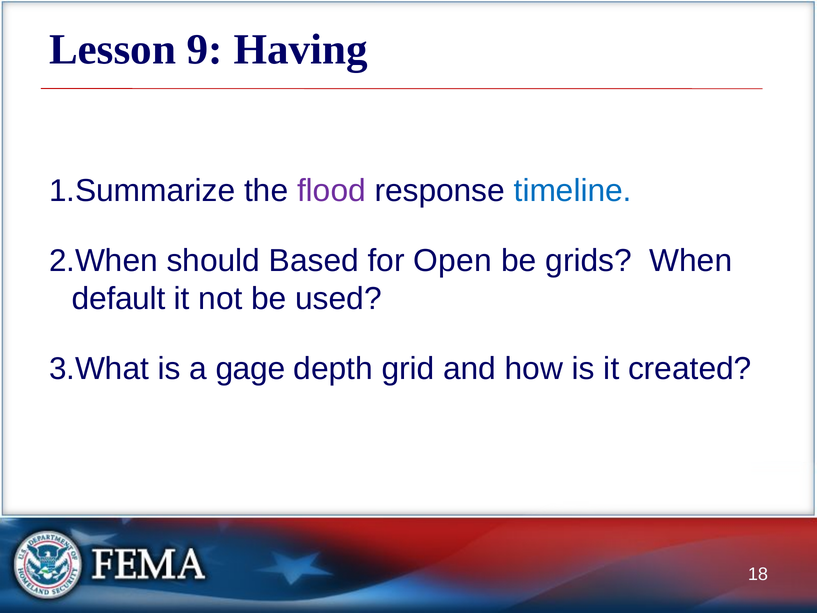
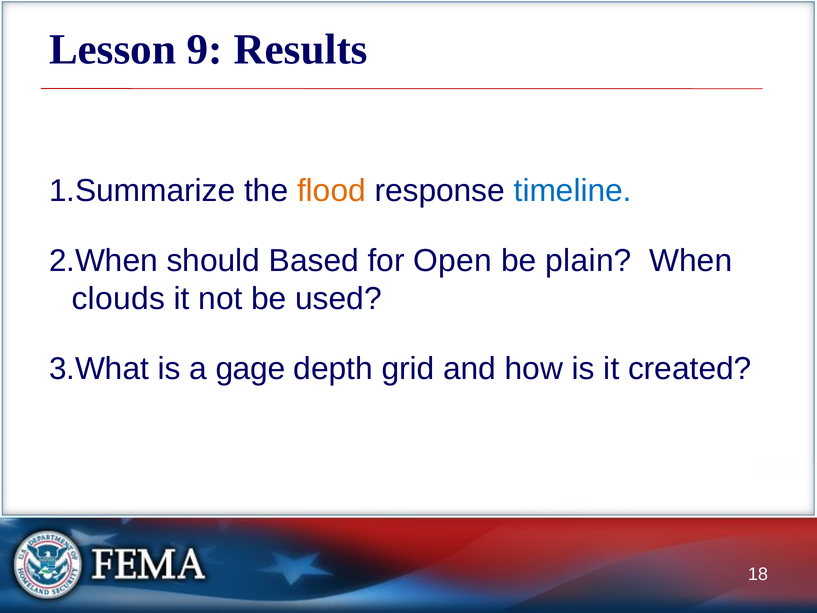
Having: Having -> Results
flood colour: purple -> orange
grids: grids -> plain
default: default -> clouds
